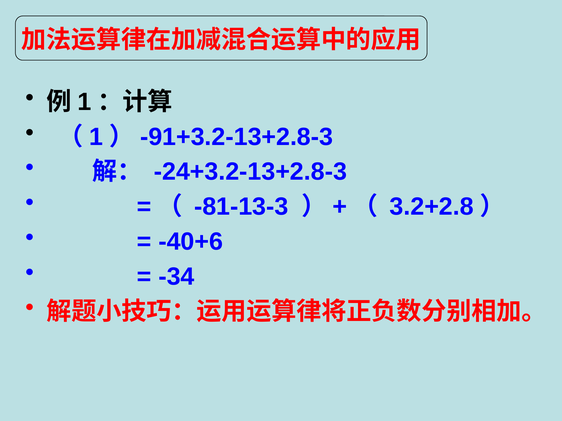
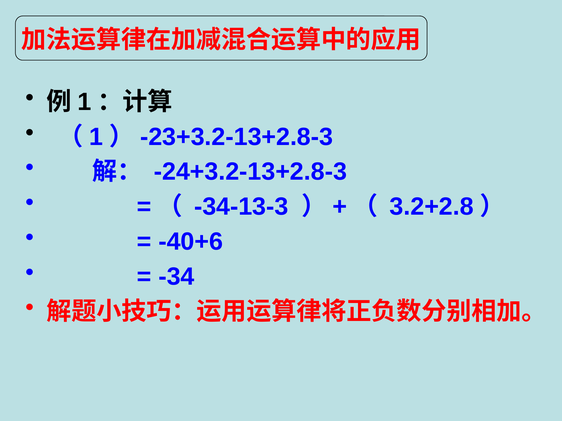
-91+3.2-13+2.8-3: -91+3.2-13+2.8-3 -> -23+3.2-13+2.8-3
-81-13-3: -81-13-3 -> -34-13-3
